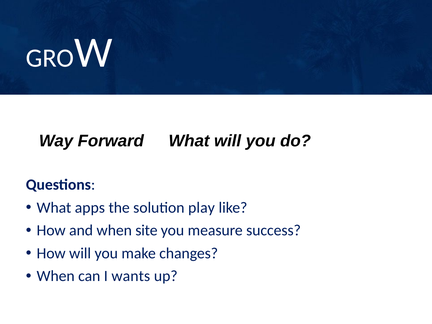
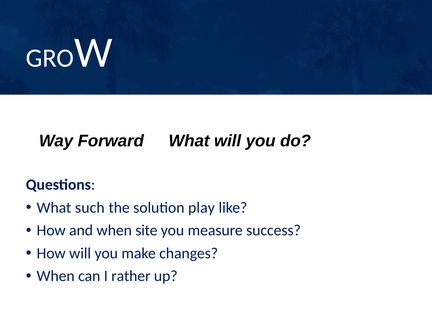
apps: apps -> such
wants: wants -> rather
